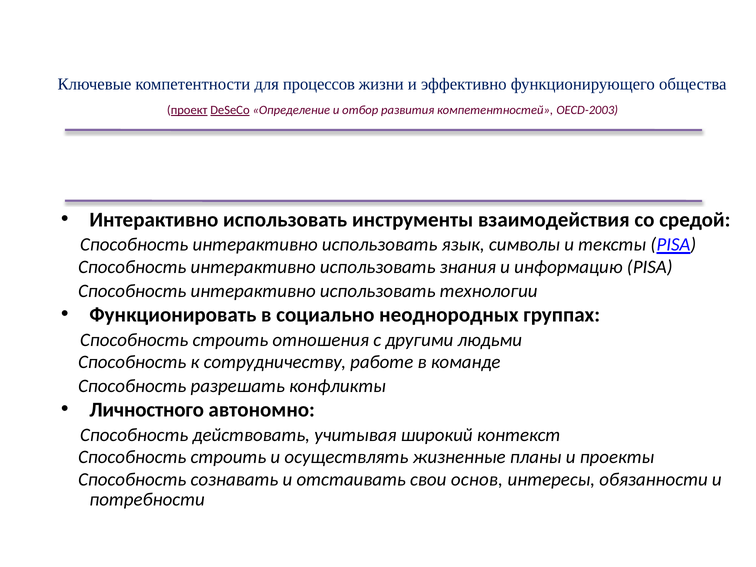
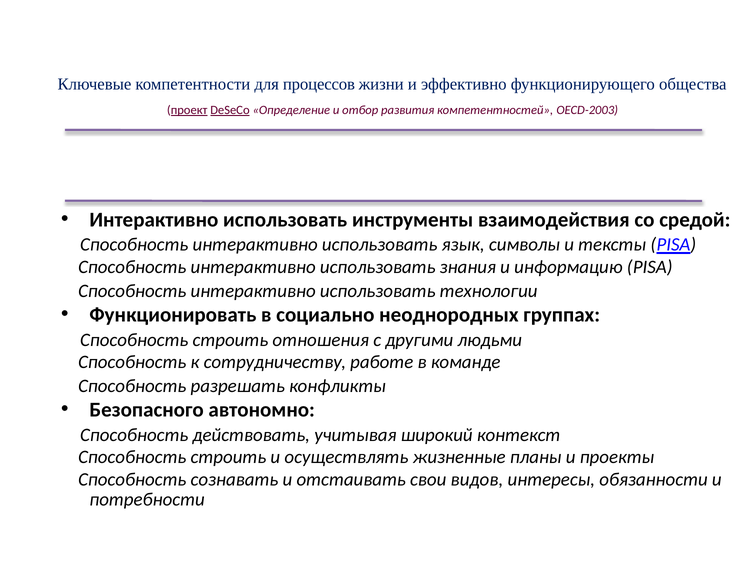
Личностного: Личностного -> Безопасного
основ: основ -> видов
